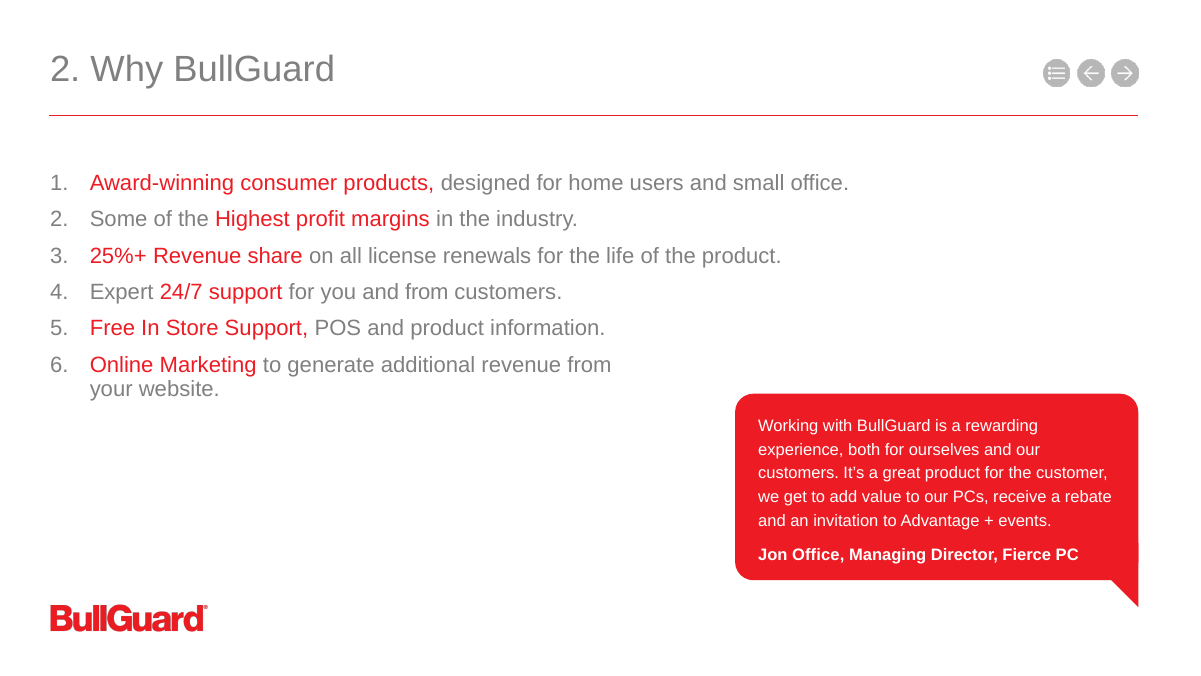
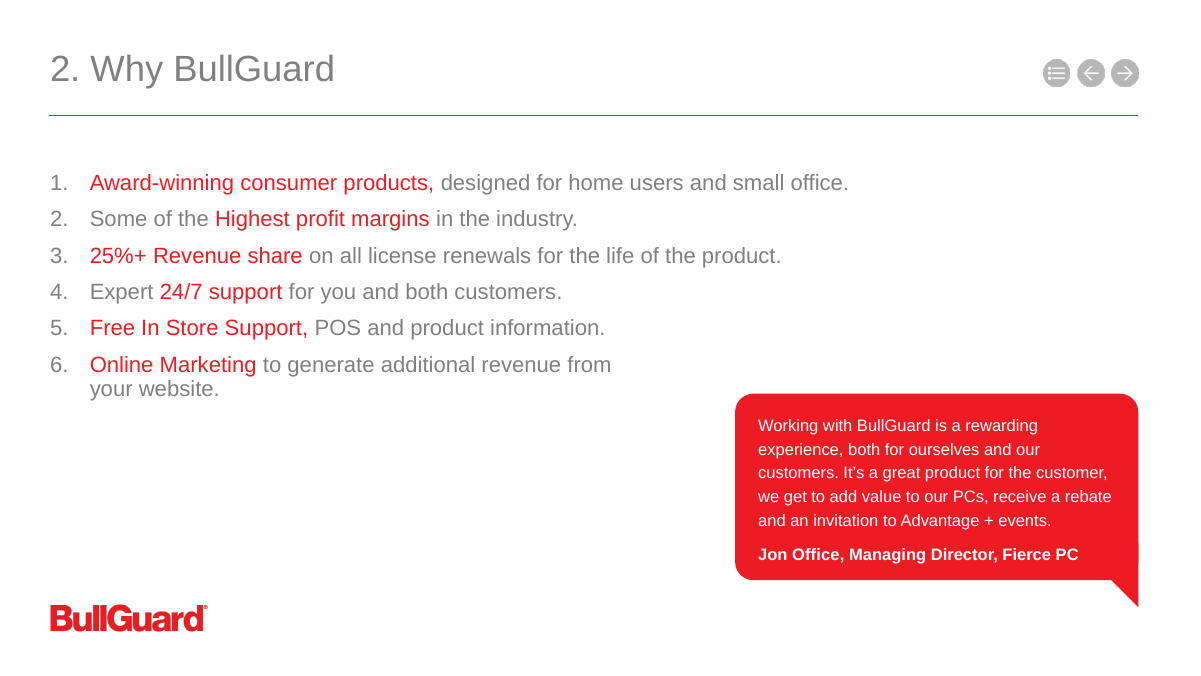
and from: from -> both
